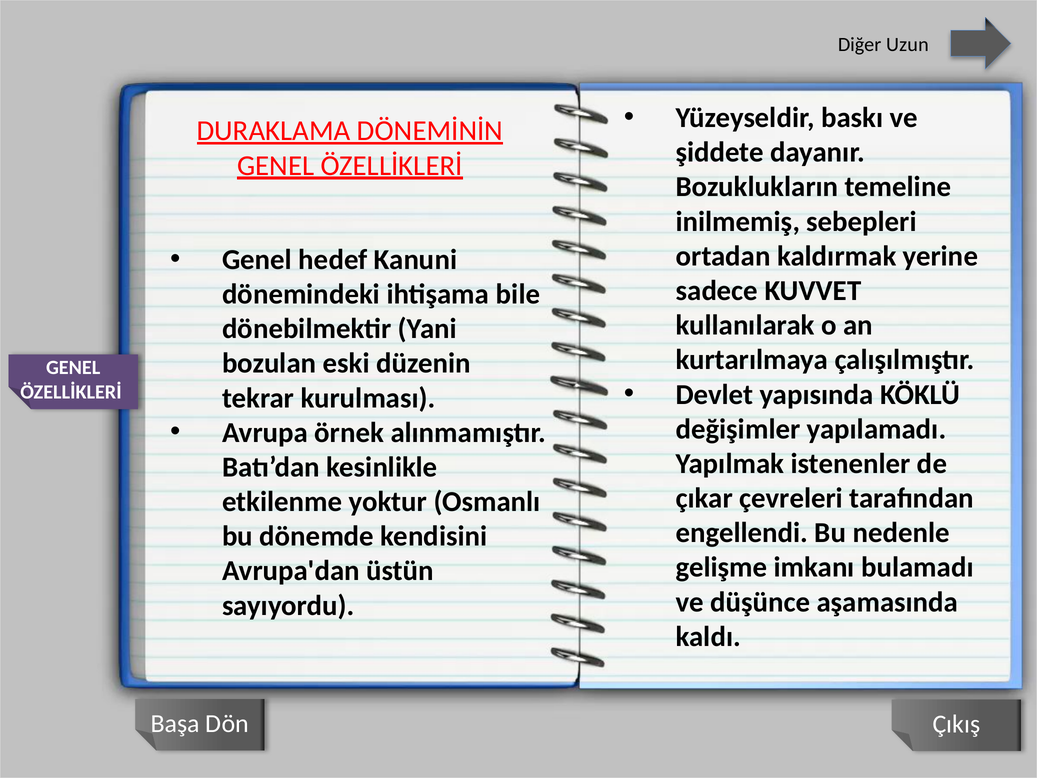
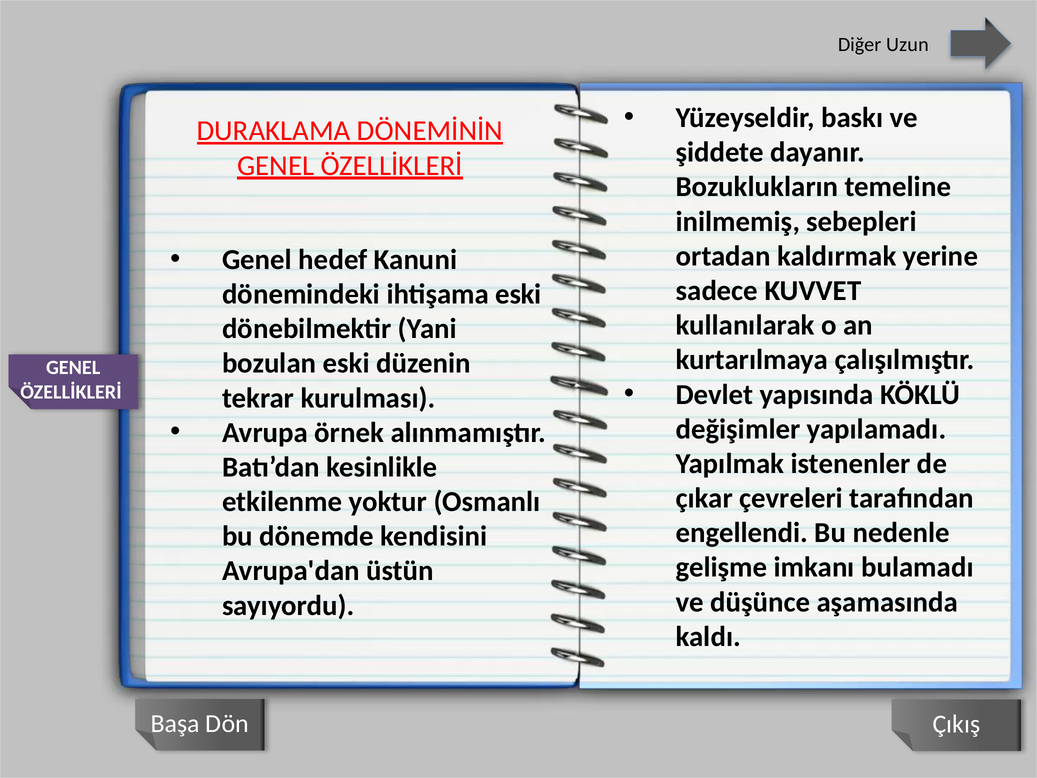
ihtişama bile: bile -> eski
